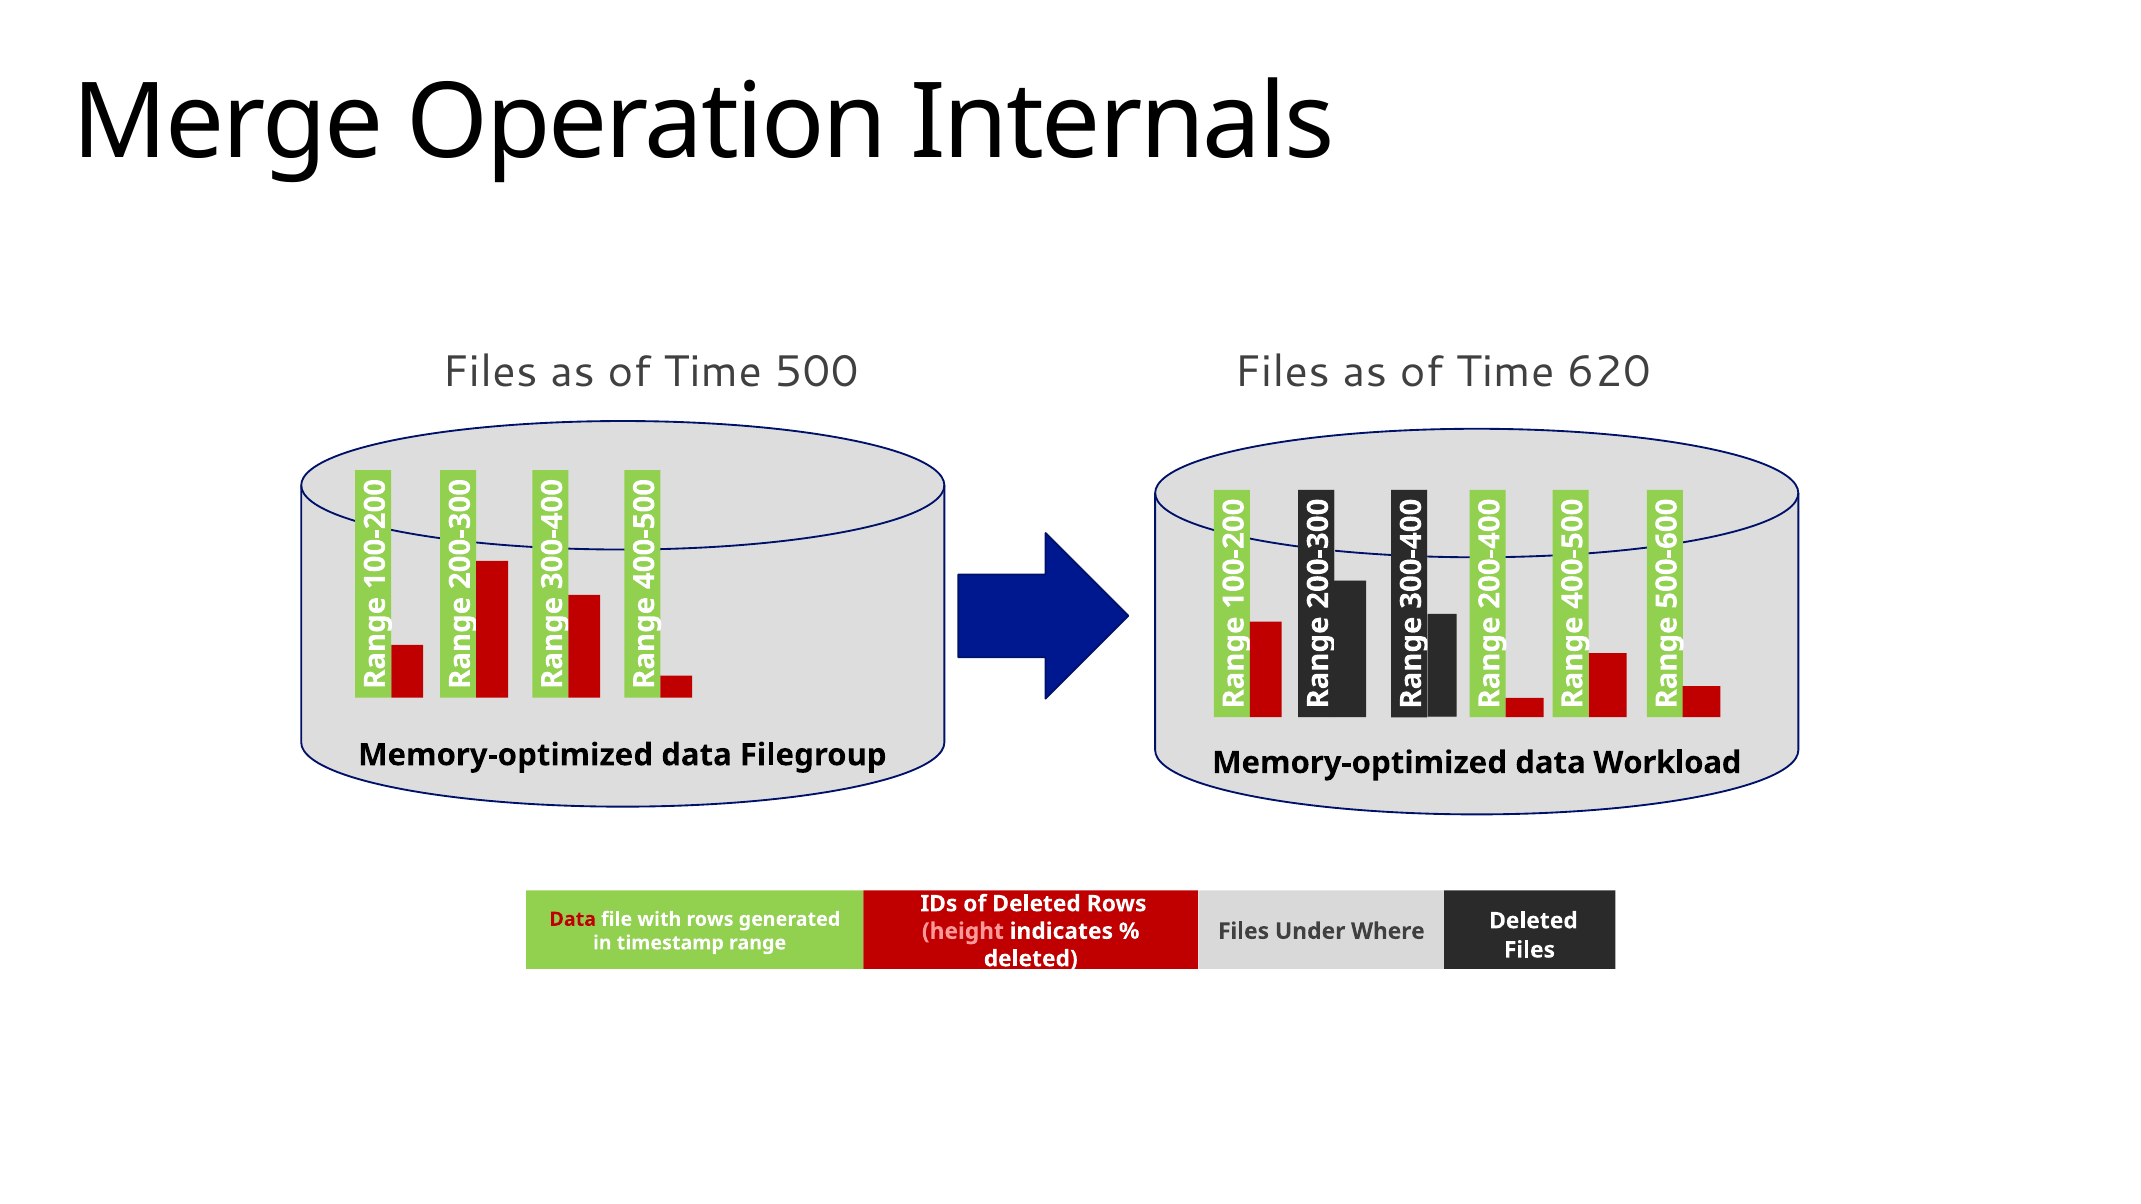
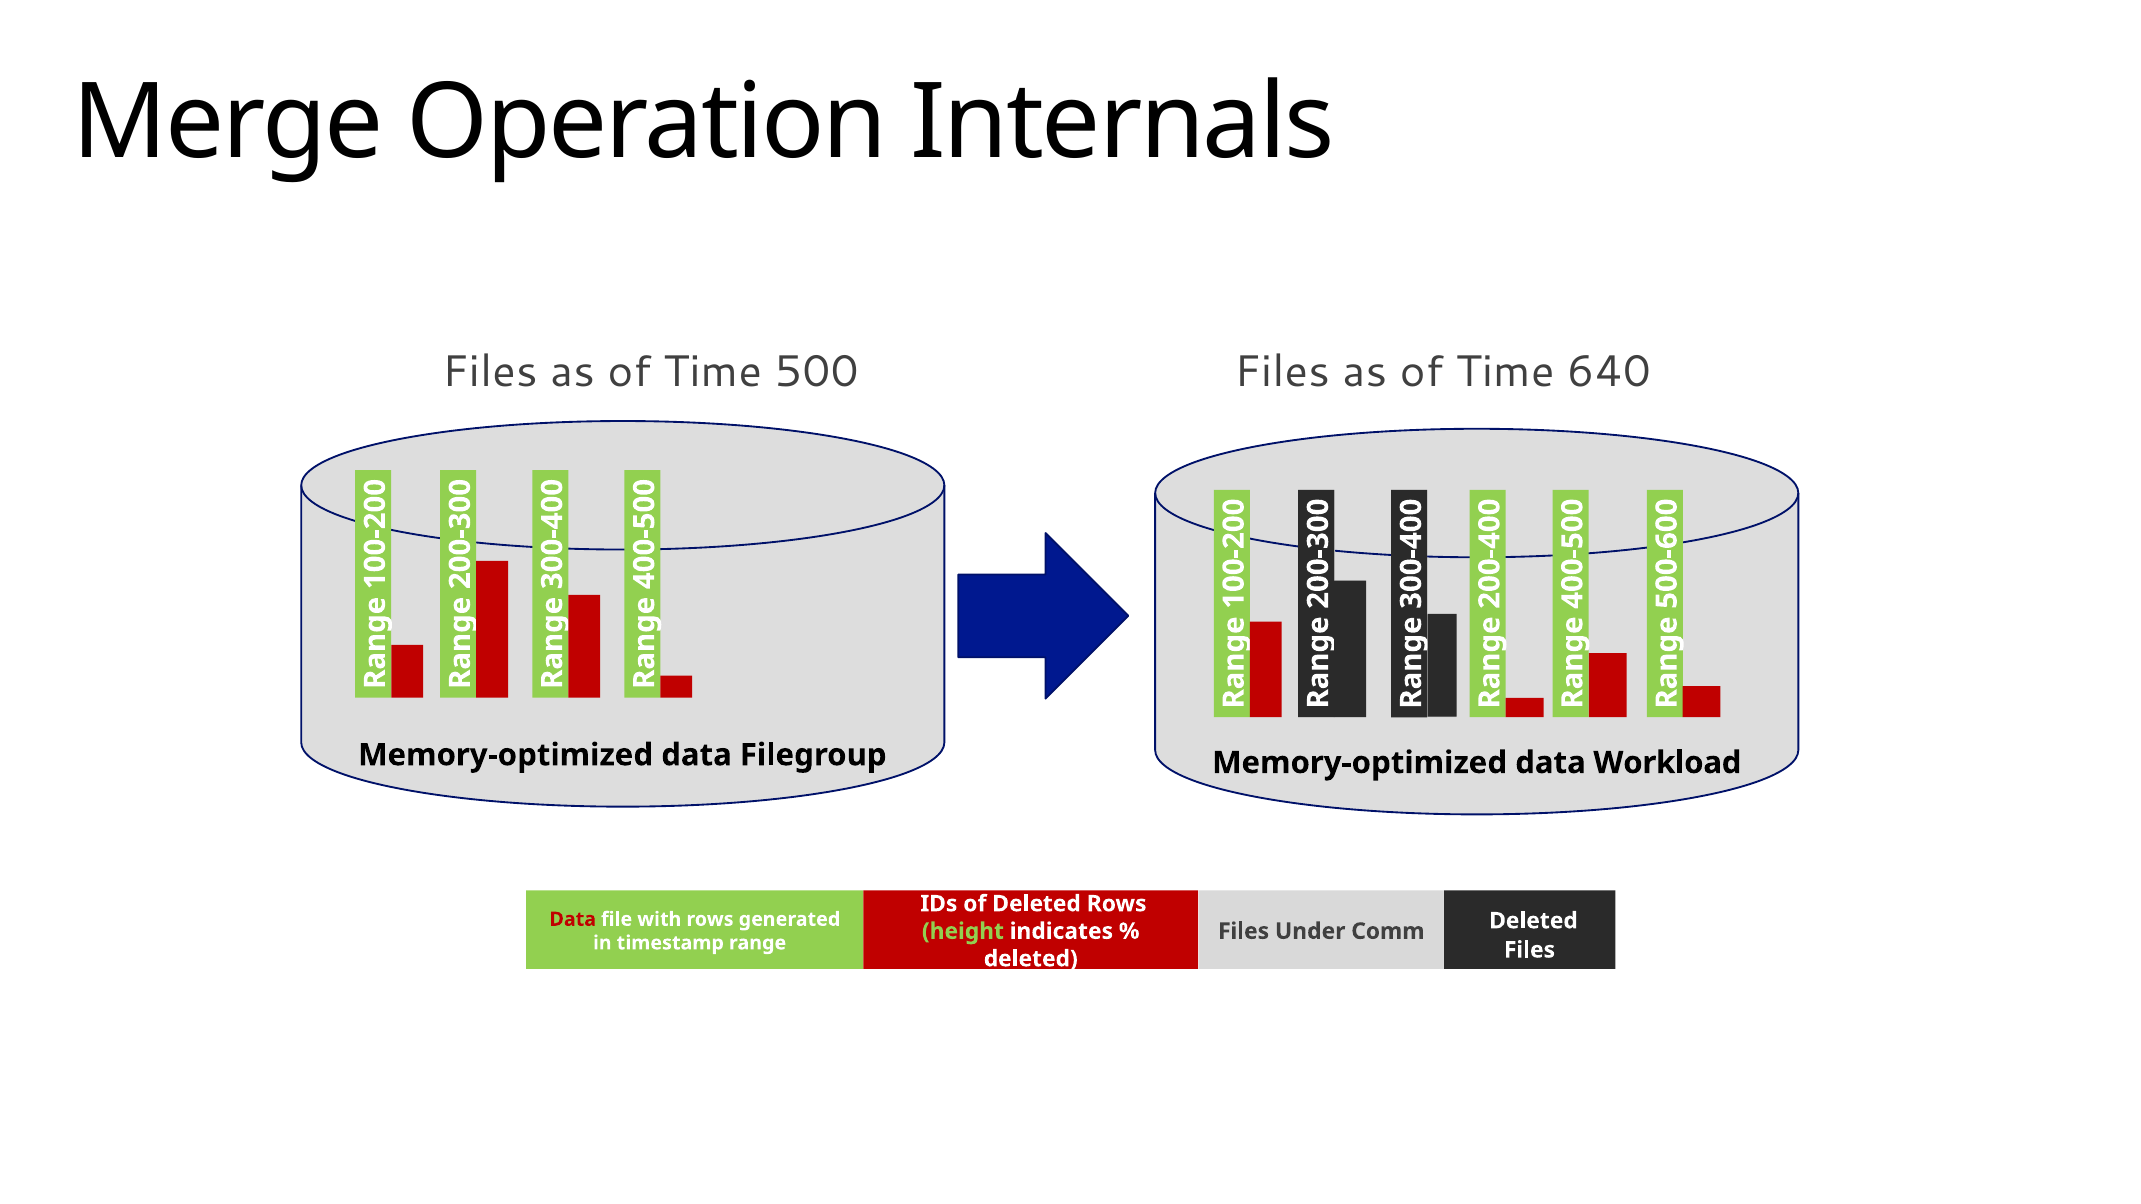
620: 620 -> 640
height colour: pink -> light green
Where: Where -> Comm
